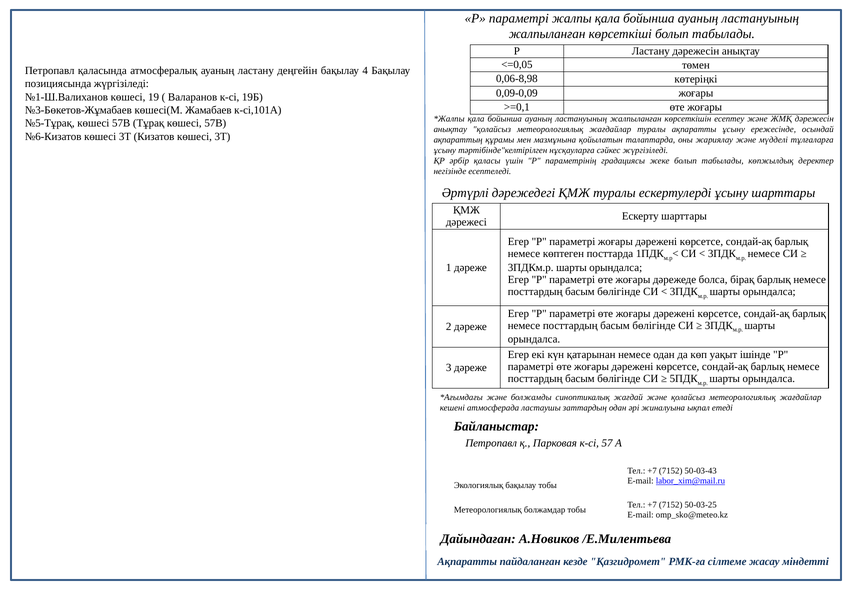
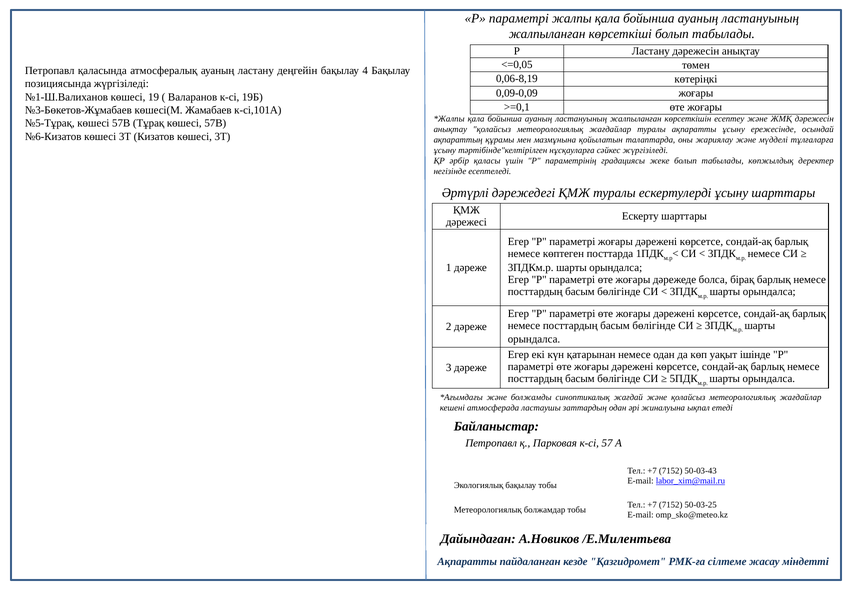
0,06-8,98: 0,06-8,98 -> 0,06-8,19
